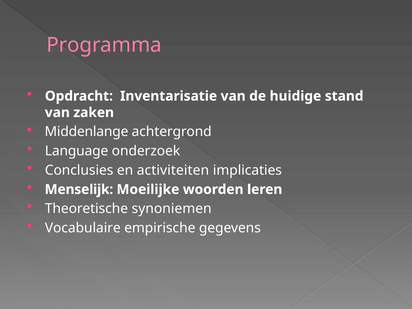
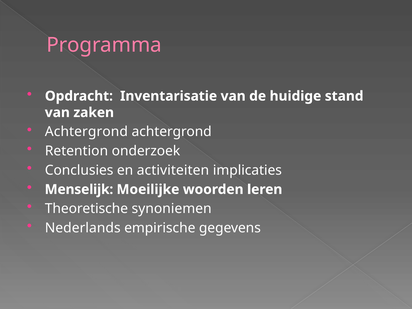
Middenlange at (87, 132): Middenlange -> Achtergrond
Language: Language -> Retention
Vocabulaire: Vocabulaire -> Nederlands
